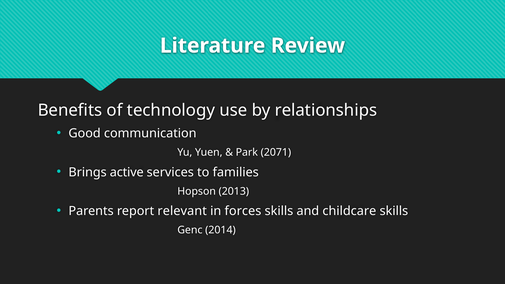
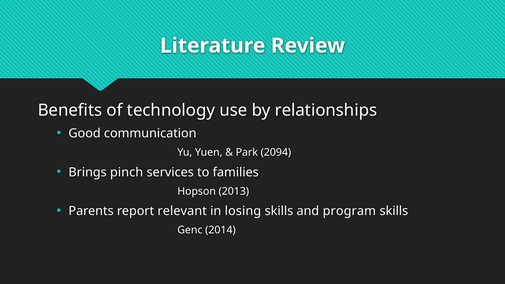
2071: 2071 -> 2094
active: active -> pinch
forces: forces -> losing
childcare: childcare -> program
